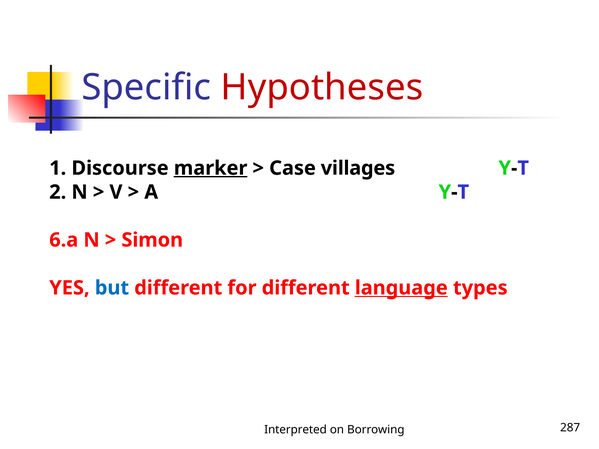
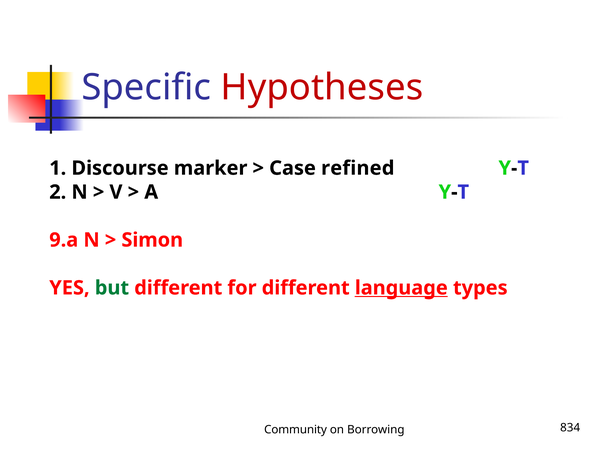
marker underline: present -> none
villages: villages -> refined
6.a: 6.a -> 9.a
but colour: blue -> green
Interpreted: Interpreted -> Community
287: 287 -> 834
